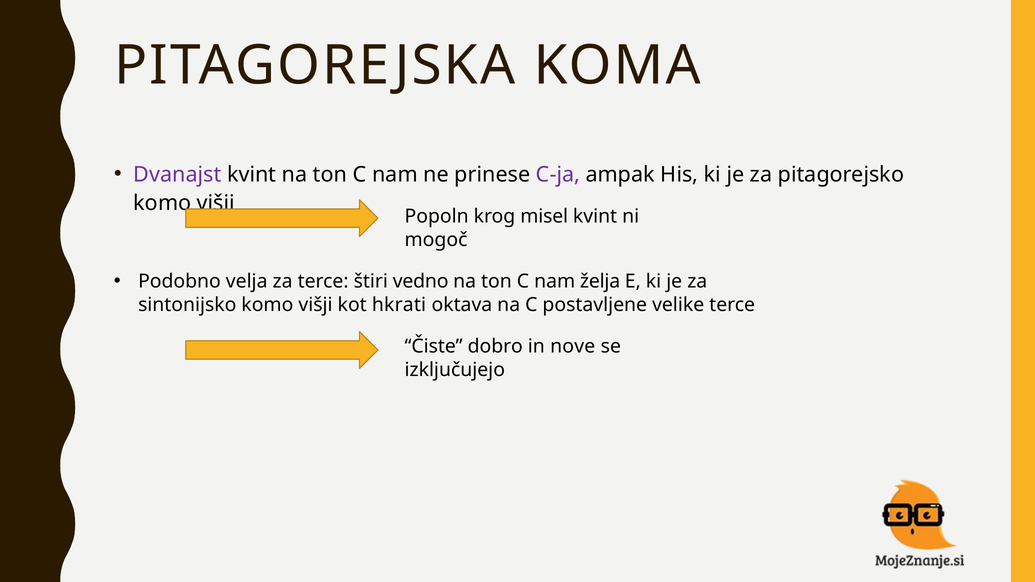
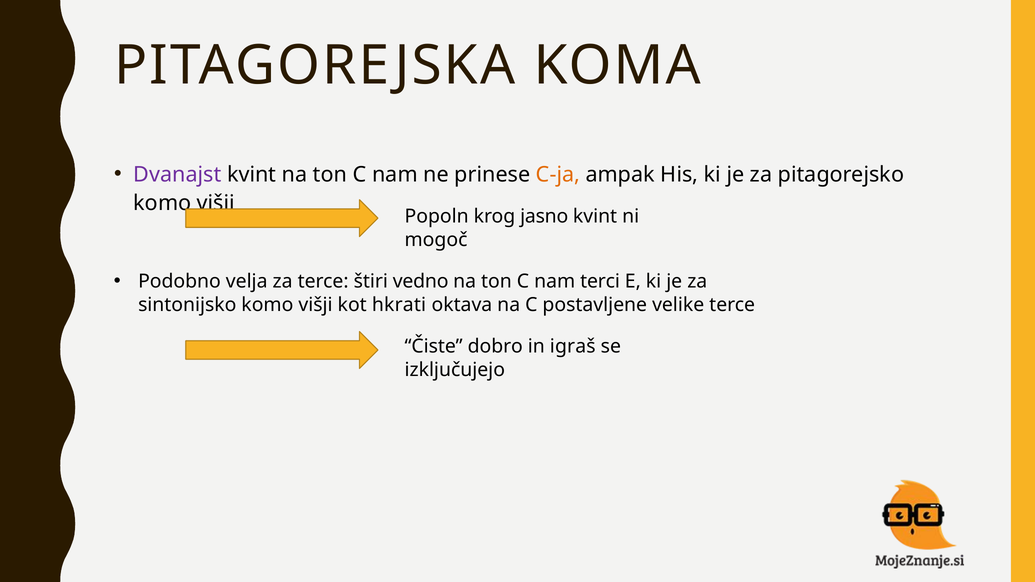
C-ja colour: purple -> orange
misel: misel -> jasno
želja: želja -> terci
nove: nove -> igraš
